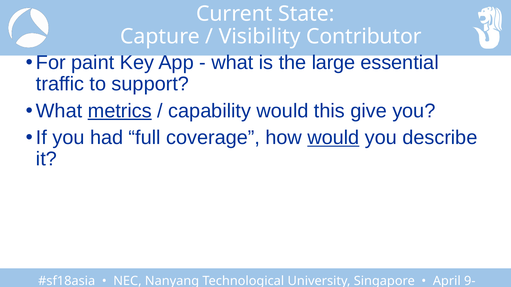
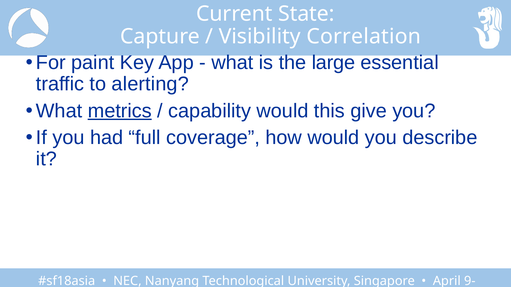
Contributor: Contributor -> Correlation
support: support -> alerting
would at (333, 138) underline: present -> none
